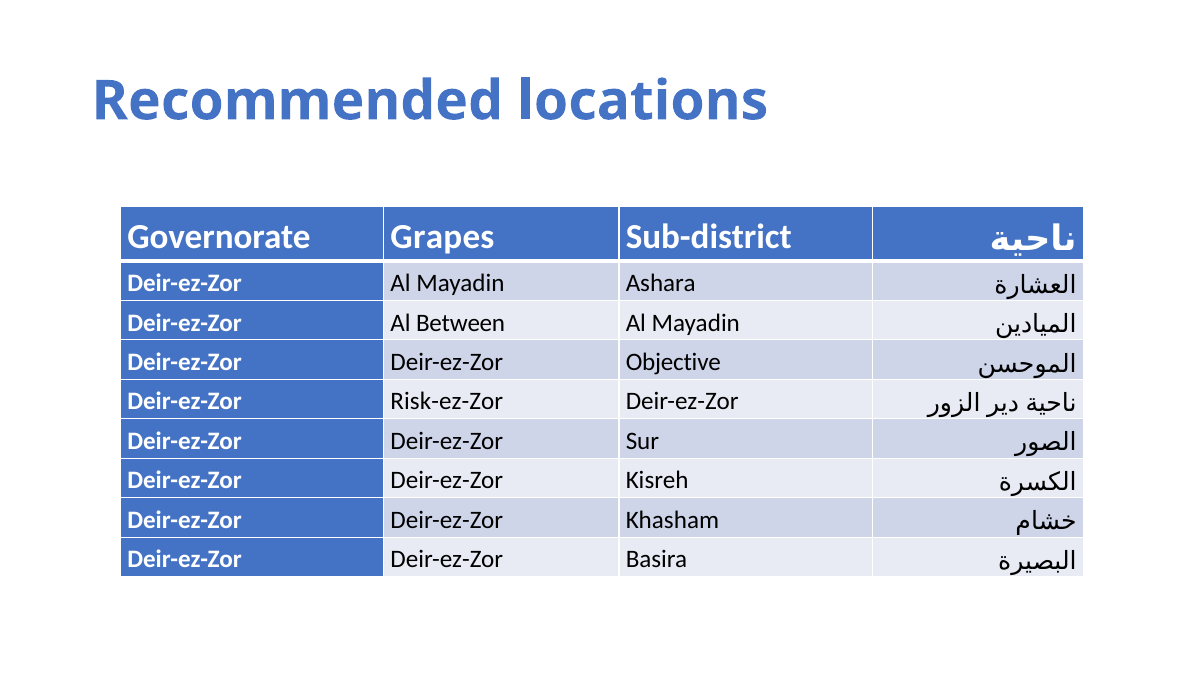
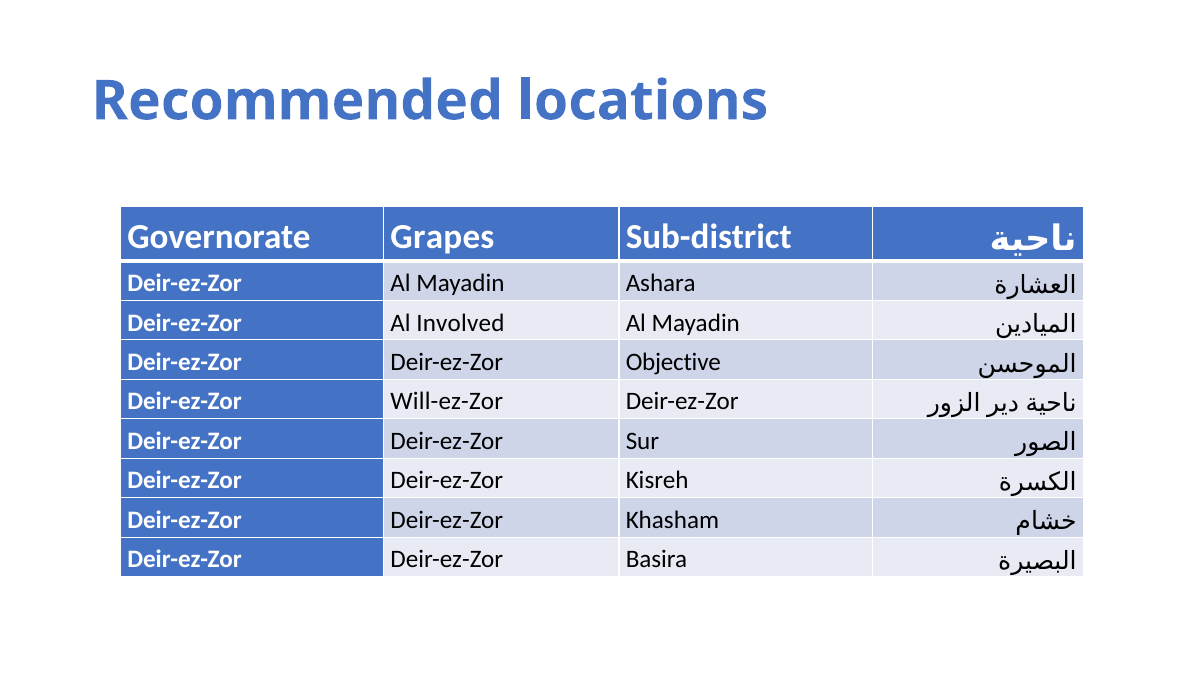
Between: Between -> Involved
Risk-ez-Zor: Risk-ez-Zor -> Will-ez-Zor
